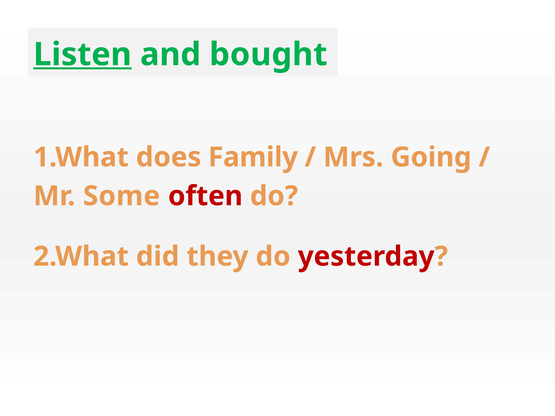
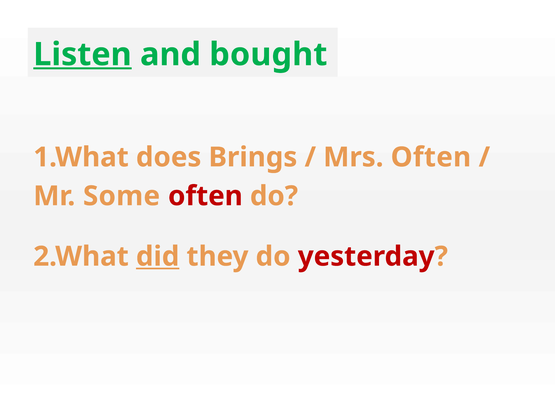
Family: Family -> Brings
Mrs Going: Going -> Often
did underline: none -> present
